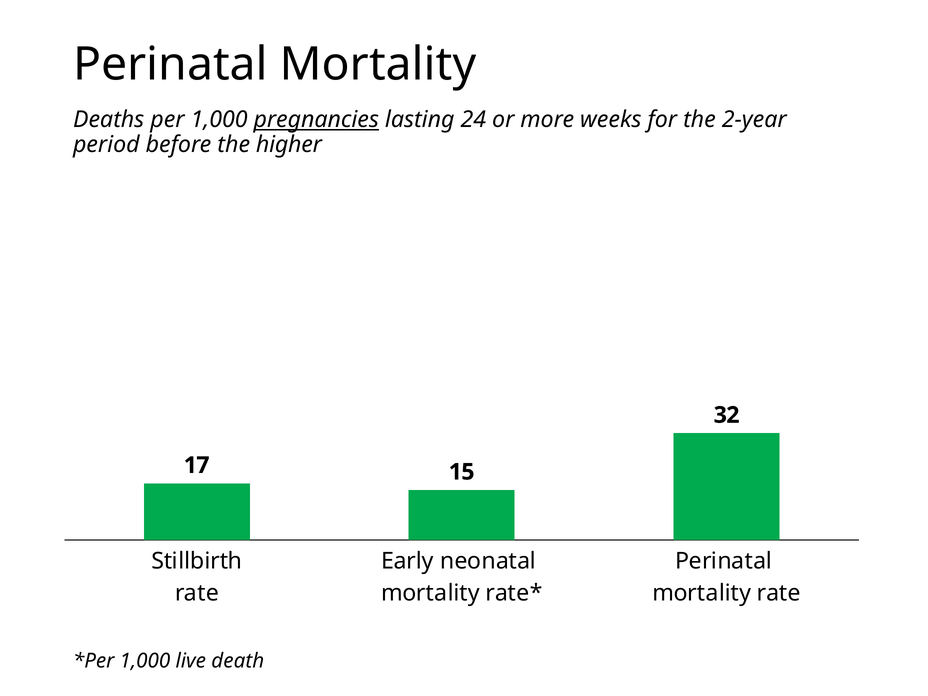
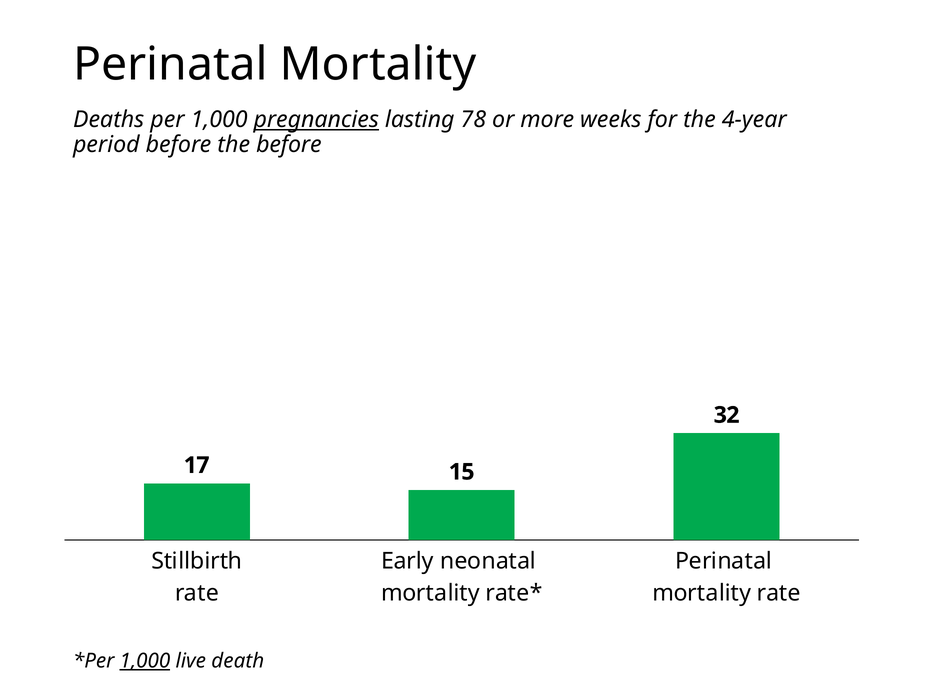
24: 24 -> 78
2-year: 2-year -> 4-year
the higher: higher -> before
1,000 at (145, 661) underline: none -> present
